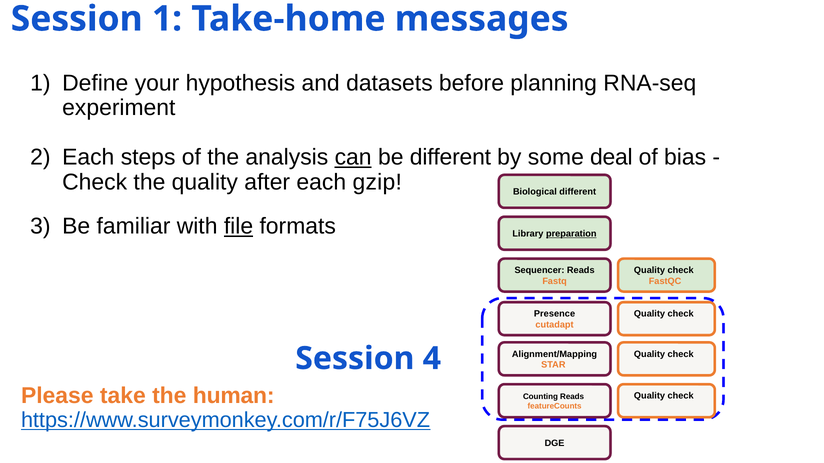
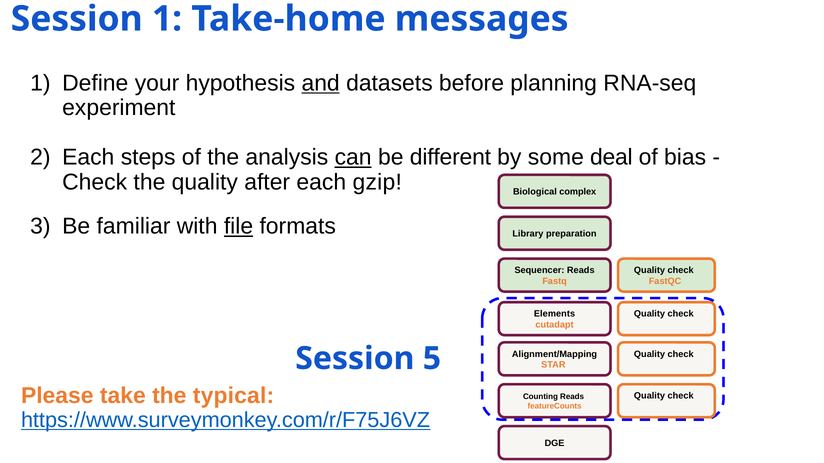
and underline: none -> present
Biological different: different -> complex
preparation underline: present -> none
Presence: Presence -> Elements
4: 4 -> 5
human: human -> typical
